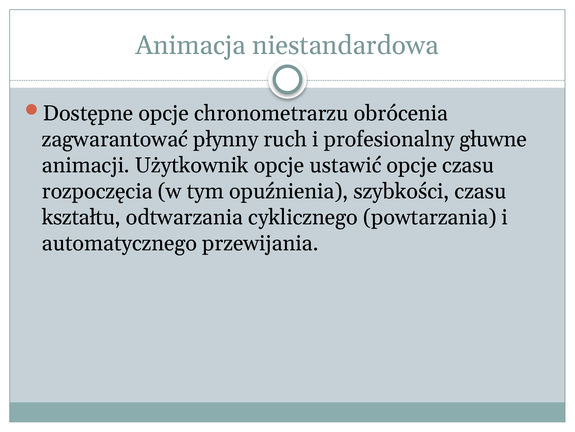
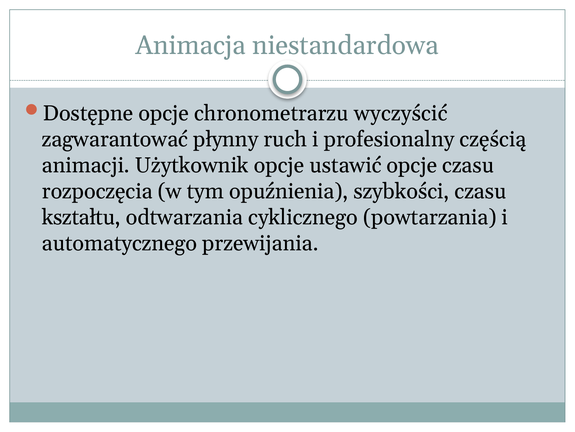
obrócenia: obrócenia -> wyczyścić
głuwne: głuwne -> częścią
